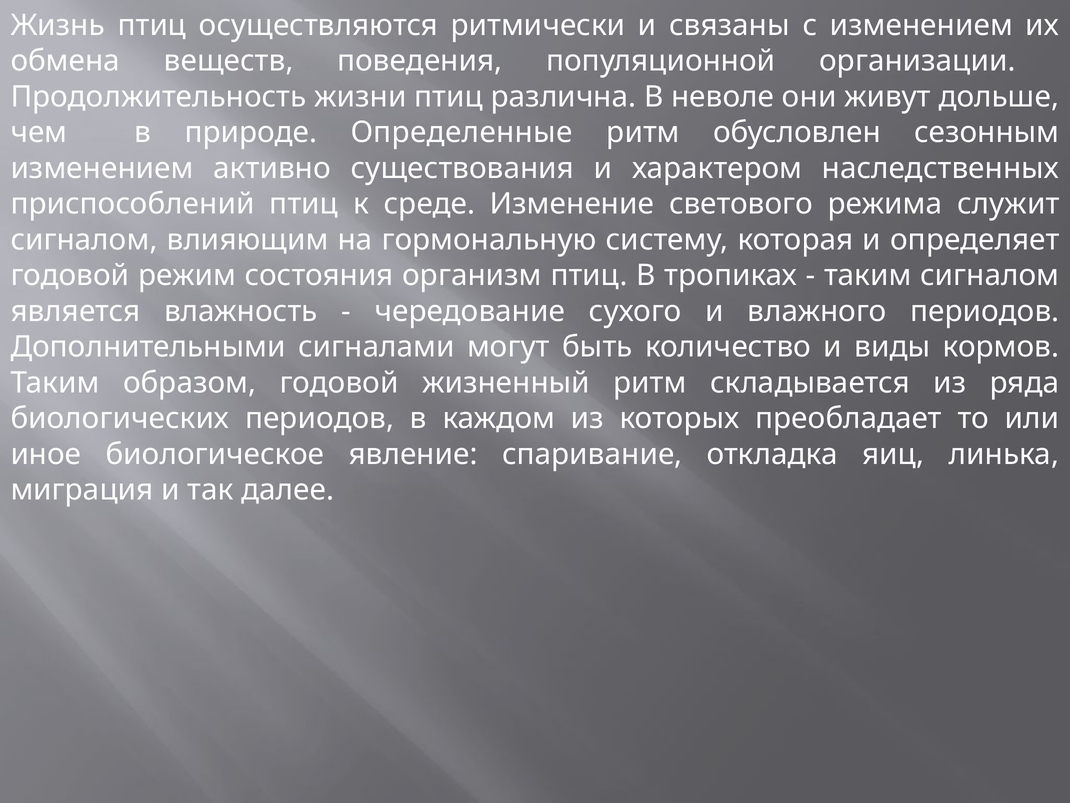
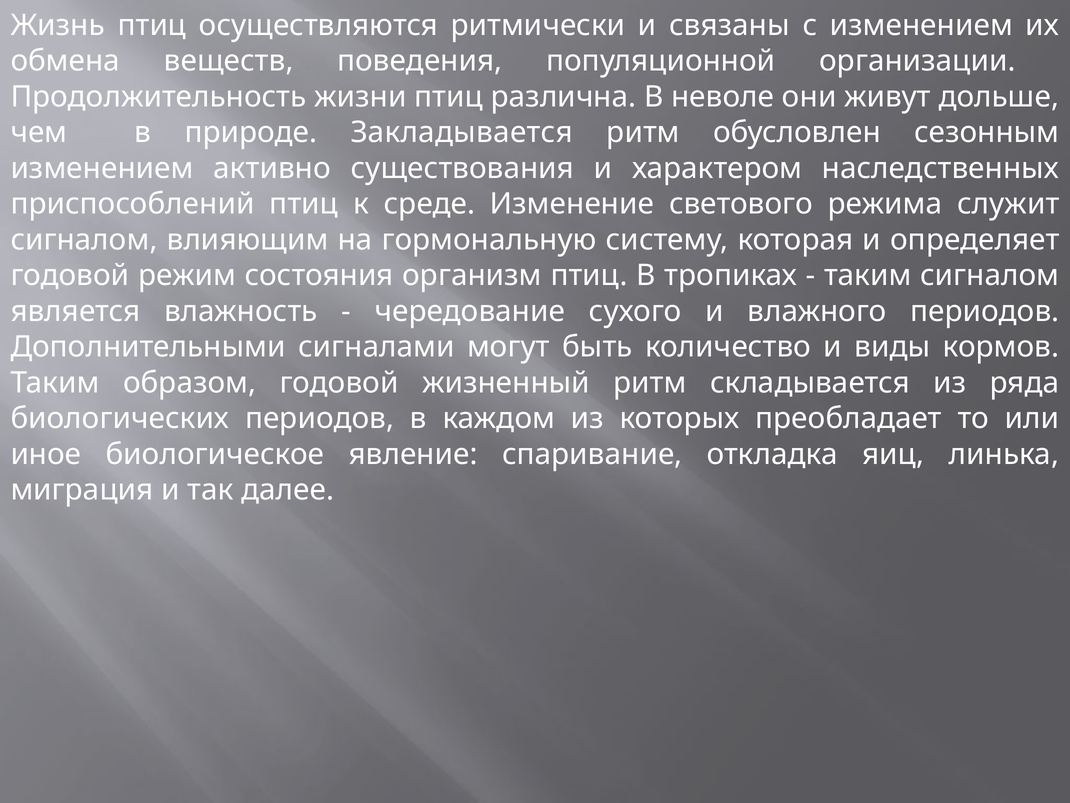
Определенные: Определенные -> Закладывается
